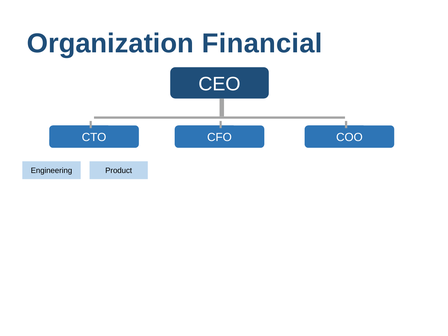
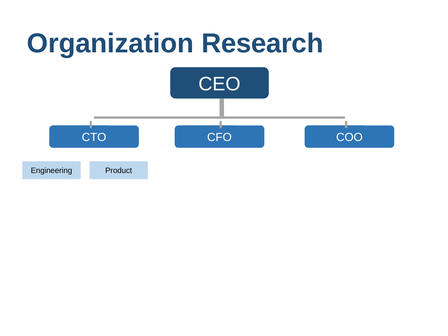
Financial: Financial -> Research
